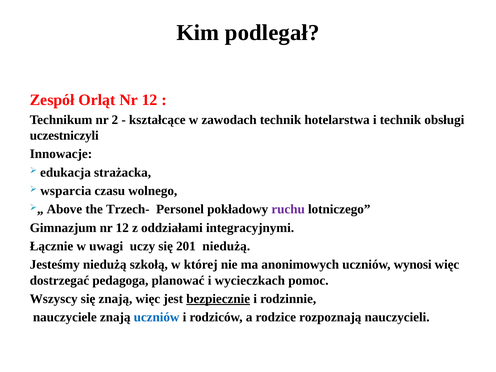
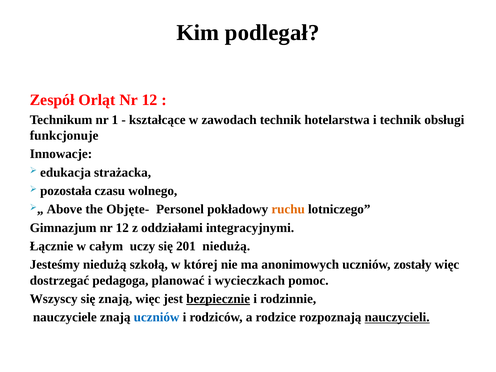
2: 2 -> 1
uczestniczyli: uczestniczyli -> funkcjonuje
wsparcia: wsparcia -> pozostała
Trzech-: Trzech- -> Objęte-
ruchu colour: purple -> orange
uwagi: uwagi -> całym
wynosi: wynosi -> zostały
nauczycieli underline: none -> present
